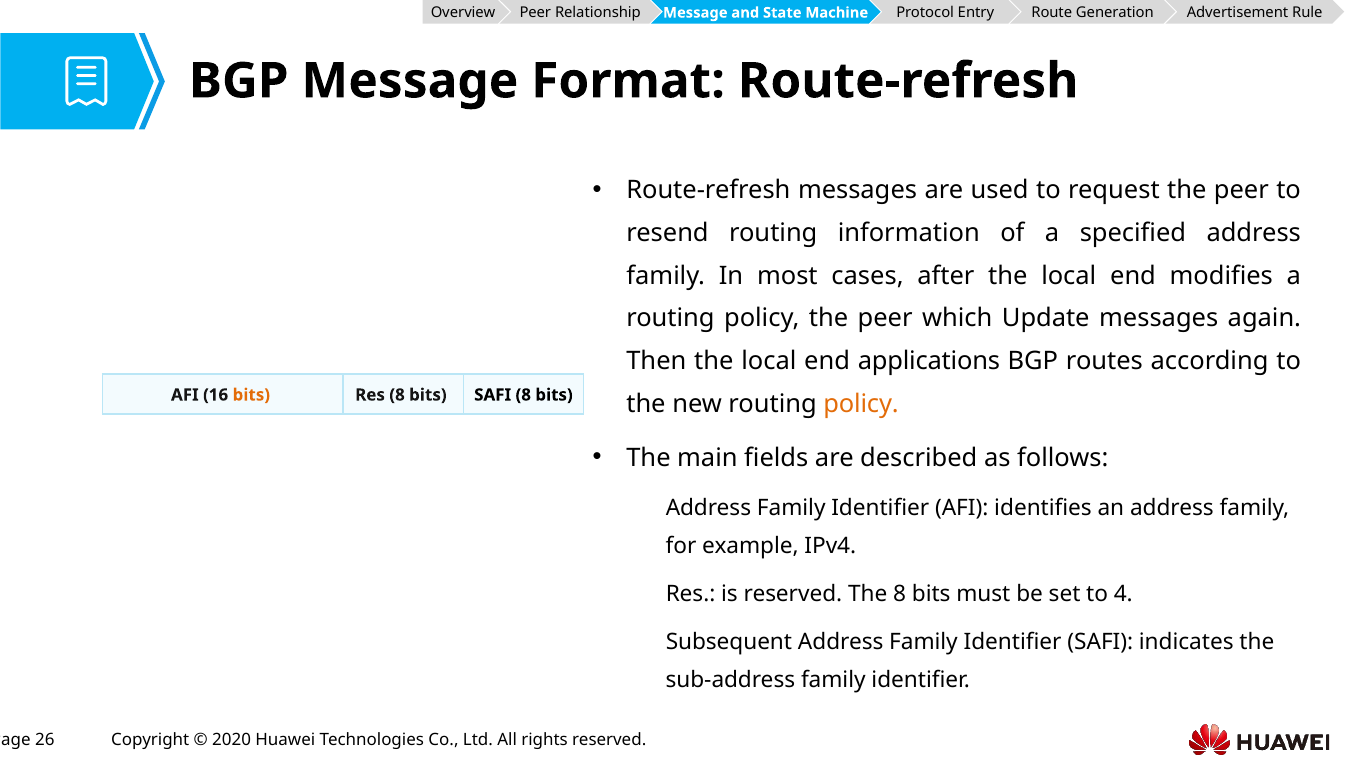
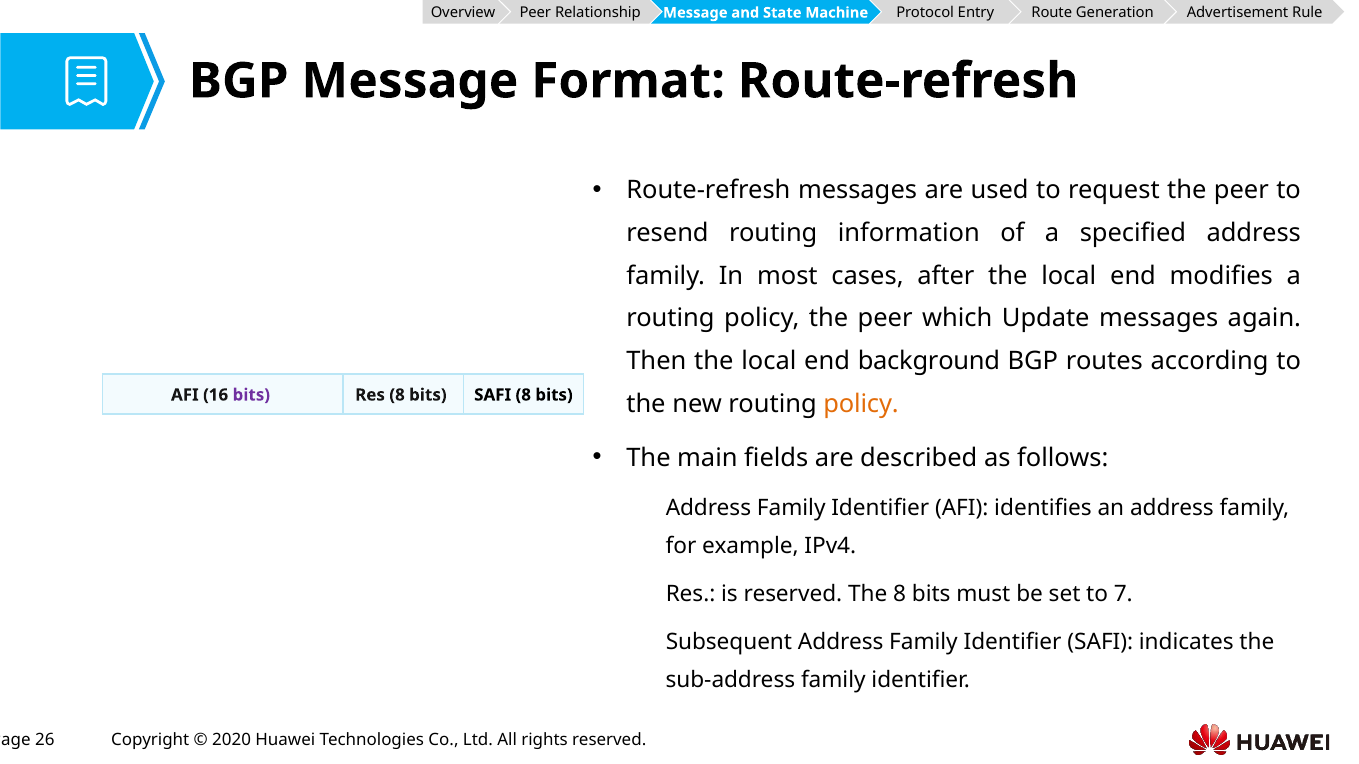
applications: applications -> background
bits at (251, 395) colour: orange -> purple
4: 4 -> 7
